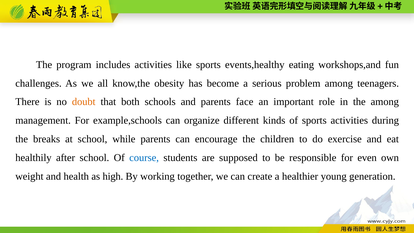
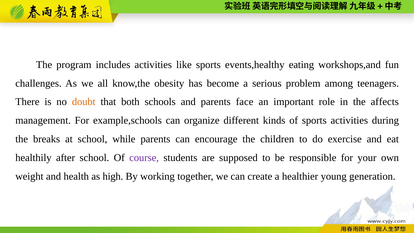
the among: among -> affects
course colour: blue -> purple
even: even -> your
